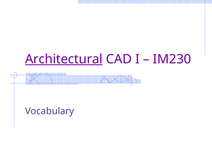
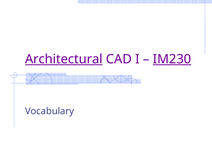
IM230 underline: none -> present
